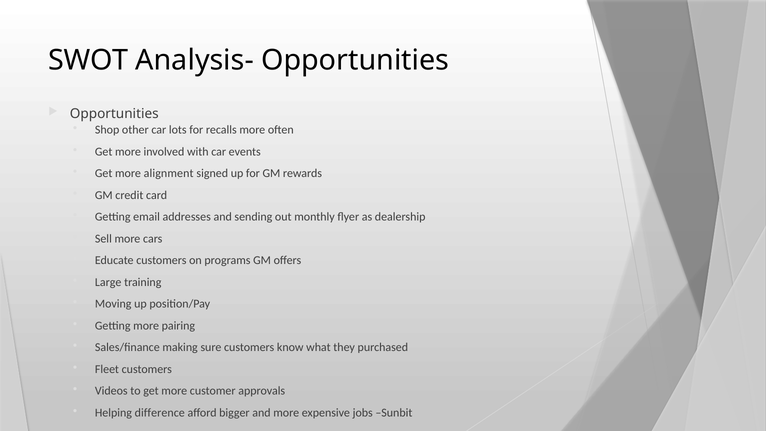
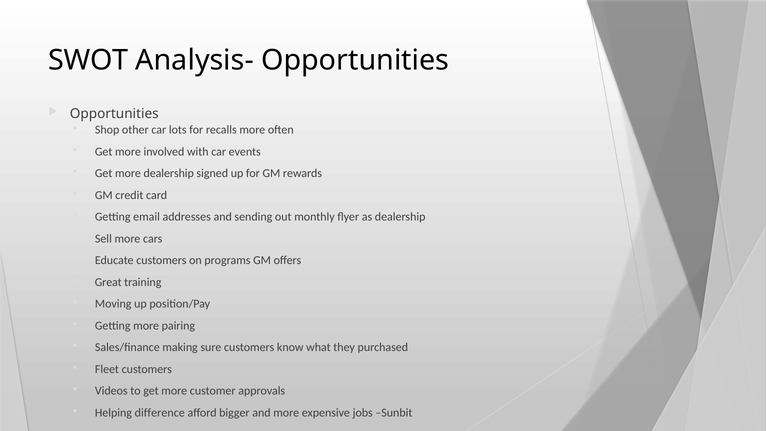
more alignment: alignment -> dealership
Large: Large -> Great
